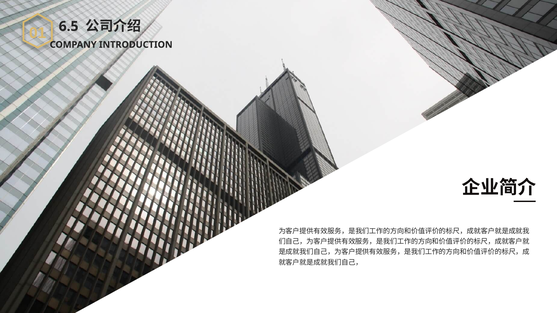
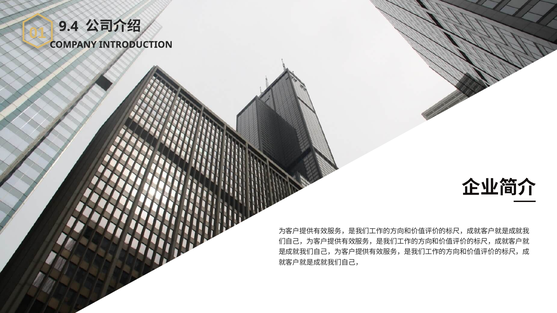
6.5: 6.5 -> 9.4
